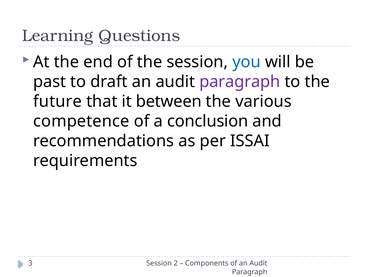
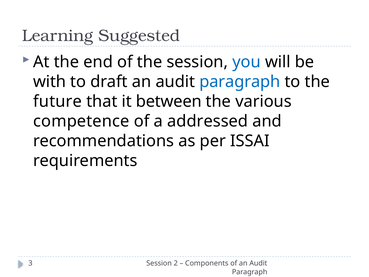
Questions: Questions -> Suggested
past: past -> with
paragraph at (240, 82) colour: purple -> blue
conclusion: conclusion -> addressed
